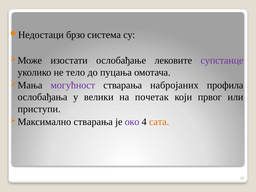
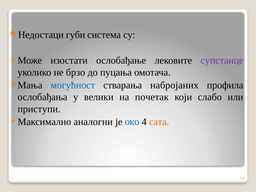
брзо: брзо -> губи
тело: тело -> брзо
могућност colour: purple -> blue
првог: првог -> слабо
стварања at (93, 122): стварања -> аналогни
око colour: purple -> blue
